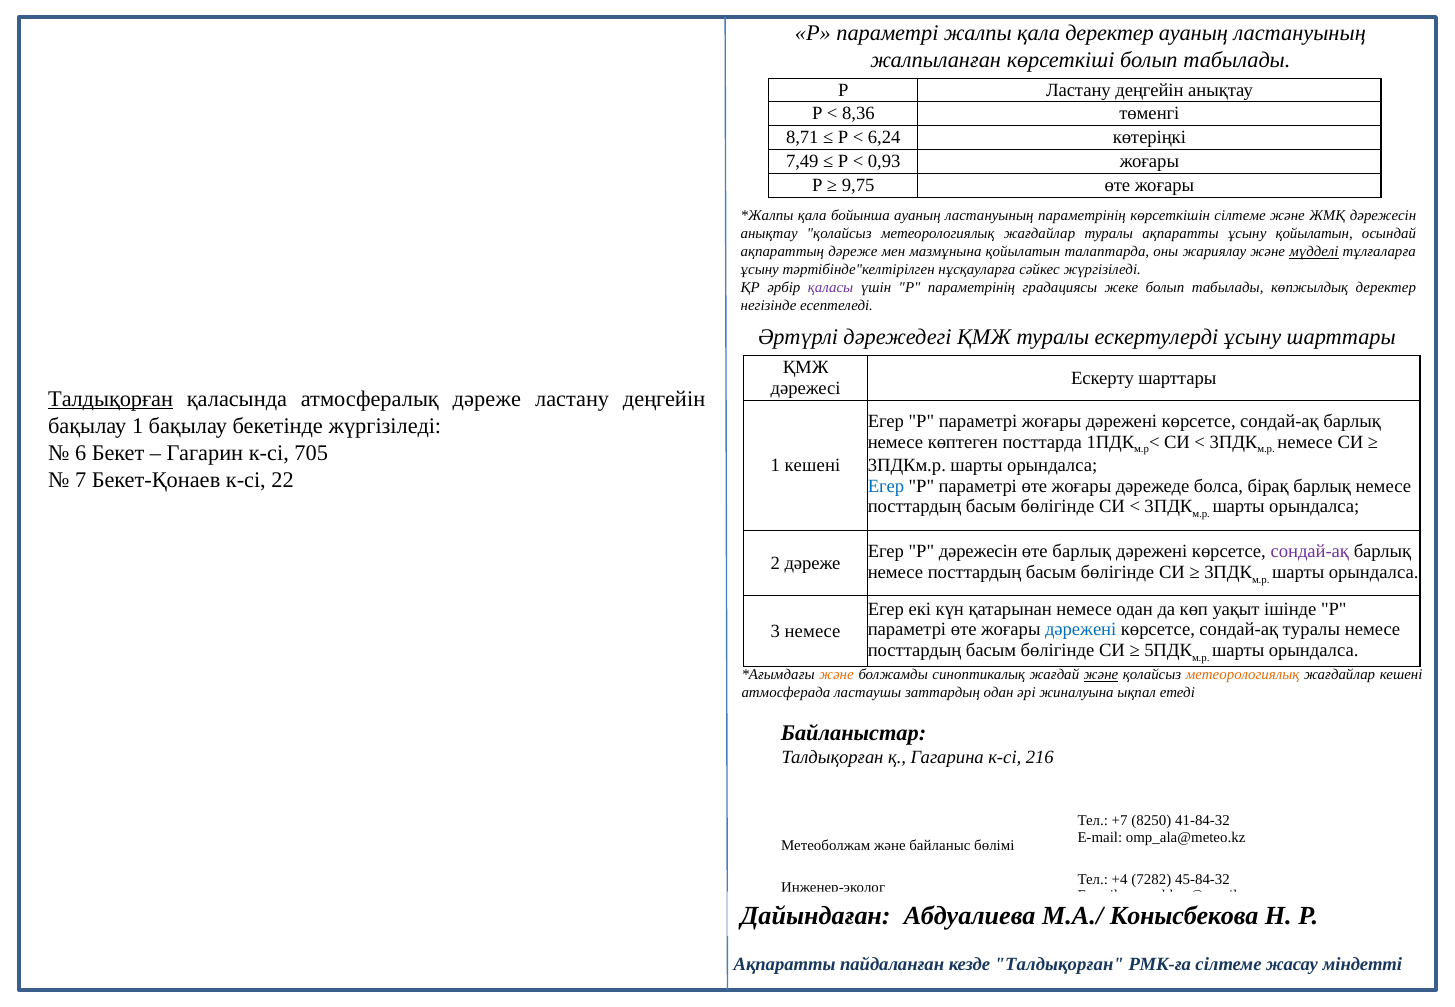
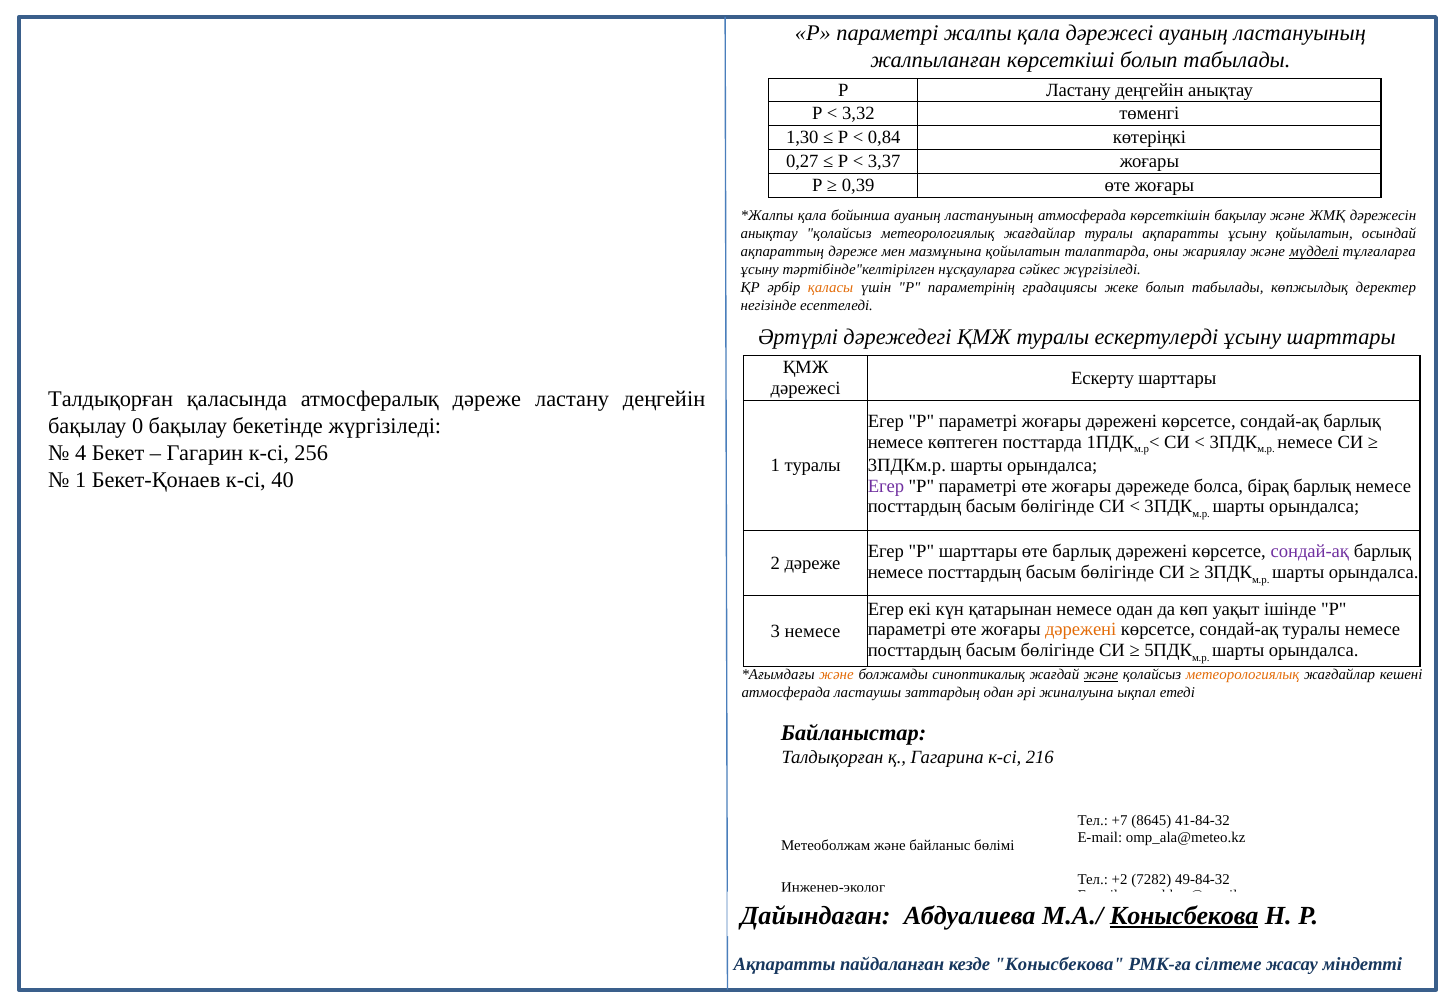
қала деректер: деректер -> дәрежесі
8,36: 8,36 -> 3,32
8,71: 8,71 -> 1,30
6,24: 6,24 -> 0,84
7,49: 7,49 -> 0,27
0,93: 0,93 -> 3,37
9,75: 9,75 -> 0,39
ластануының параметрінің: параметрінің -> атмосферада
көрсеткішін сілтеме: сілтеме -> бақылау
қаласы colour: purple -> orange
Талдықорған at (111, 399) underline: present -> none
бақылау 1: 1 -> 0
6: 6 -> 4
705: 705 -> 256
1 кешені: кешені -> туралы
7 at (81, 480): 7 -> 1
22: 22 -> 40
Егер at (886, 486) colour: blue -> purple
Р дәрежесін: дәрежесін -> шарттары
дәрежені at (1081, 630) colour: blue -> orange
8250: 8250 -> 8645
+4: +4 -> +2
45-84-32: 45-84-32 -> 49-84-32
Конысбекова at (1184, 916) underline: none -> present
кезде Талдықорған: Талдықорған -> Конысбекова
